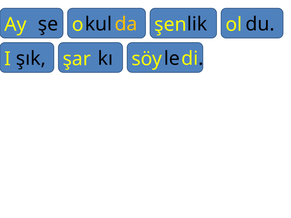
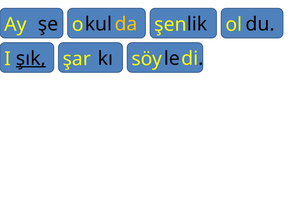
şık underline: none -> present
